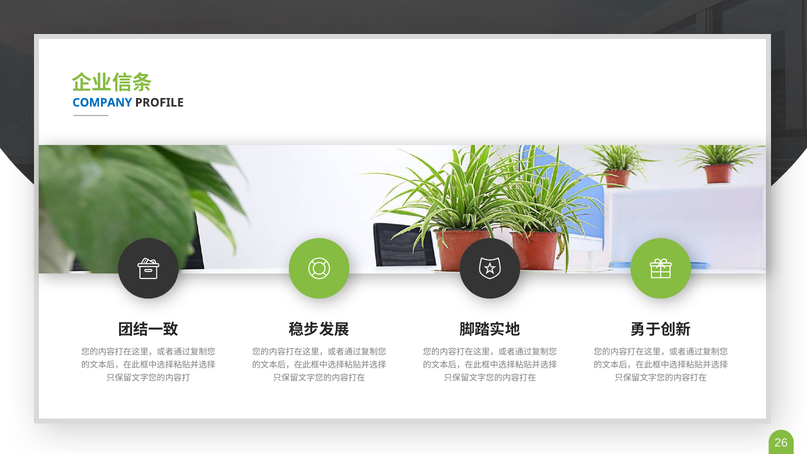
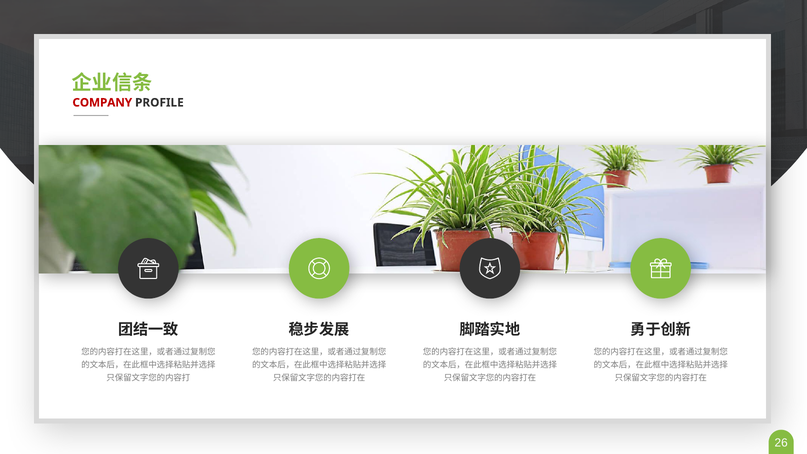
COMPANY colour: blue -> red
